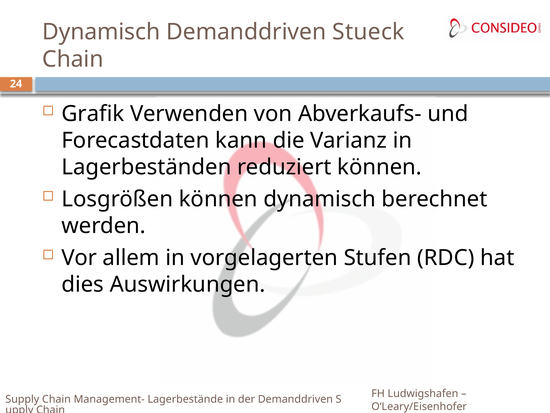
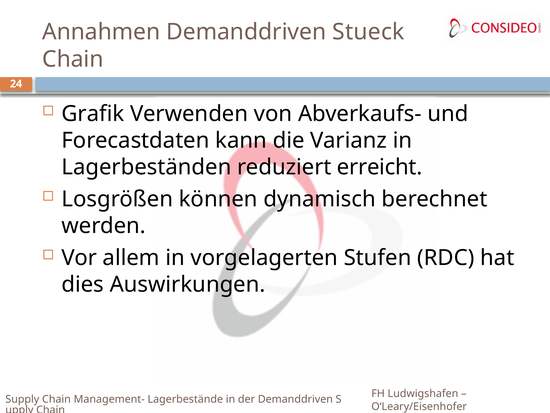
Dynamisch at (101, 32): Dynamisch -> Annahmen
reduziert können: können -> erreicht
